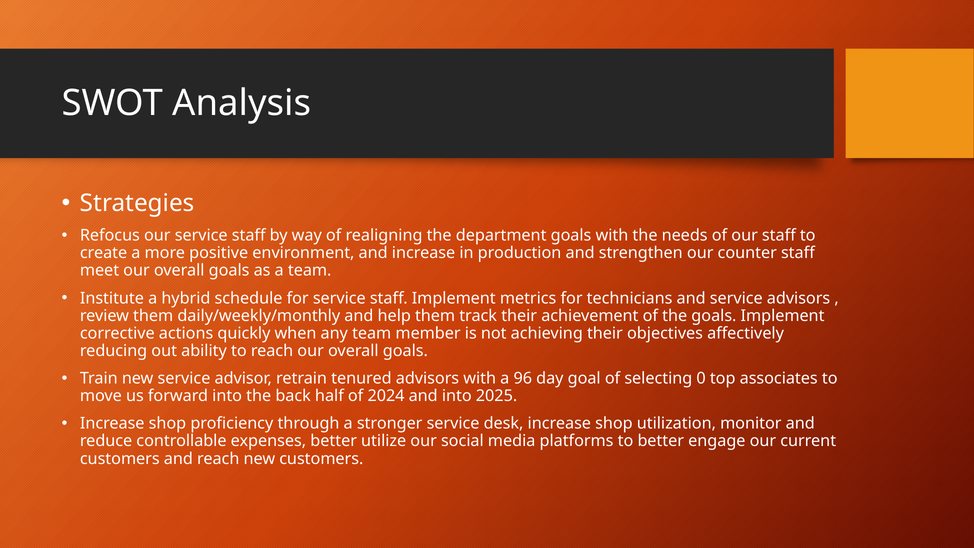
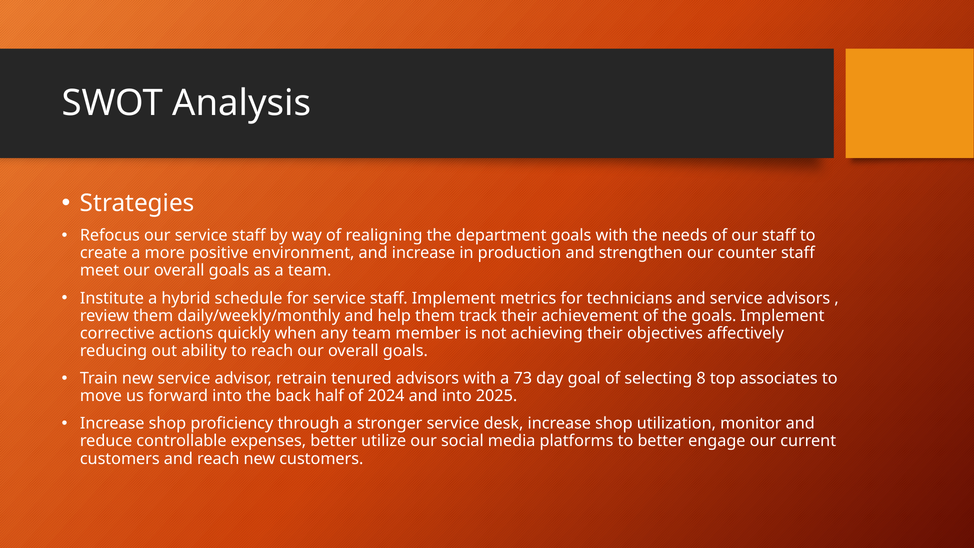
96: 96 -> 73
0: 0 -> 8
